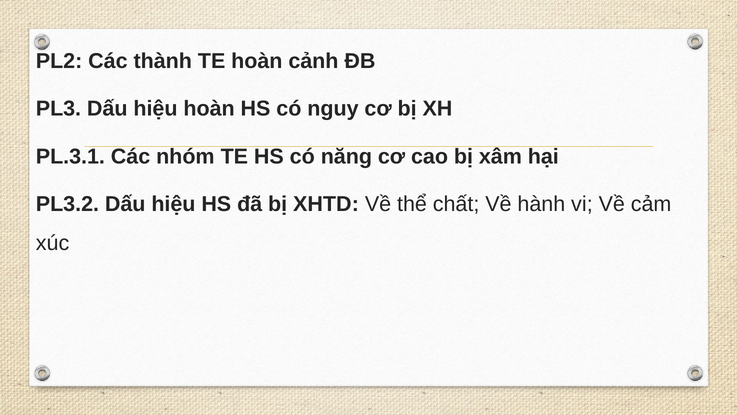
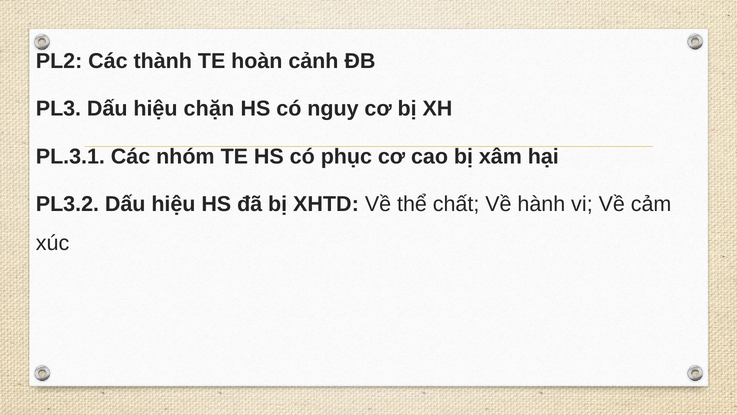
hiệu hoàn: hoàn -> chặn
năng: năng -> phục
